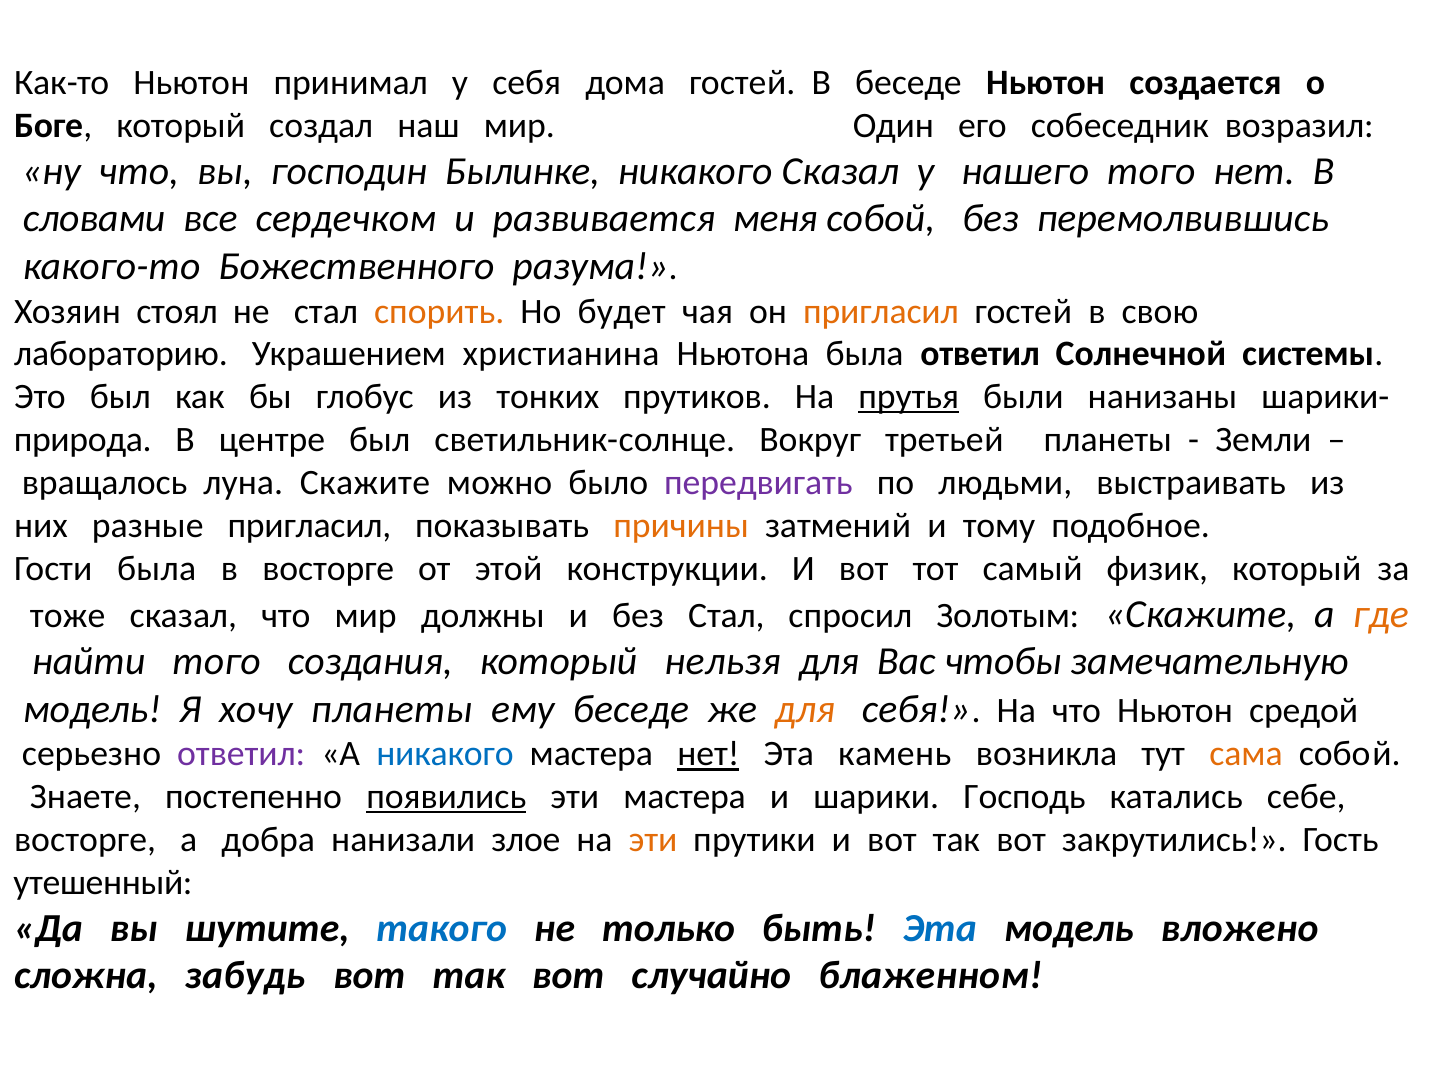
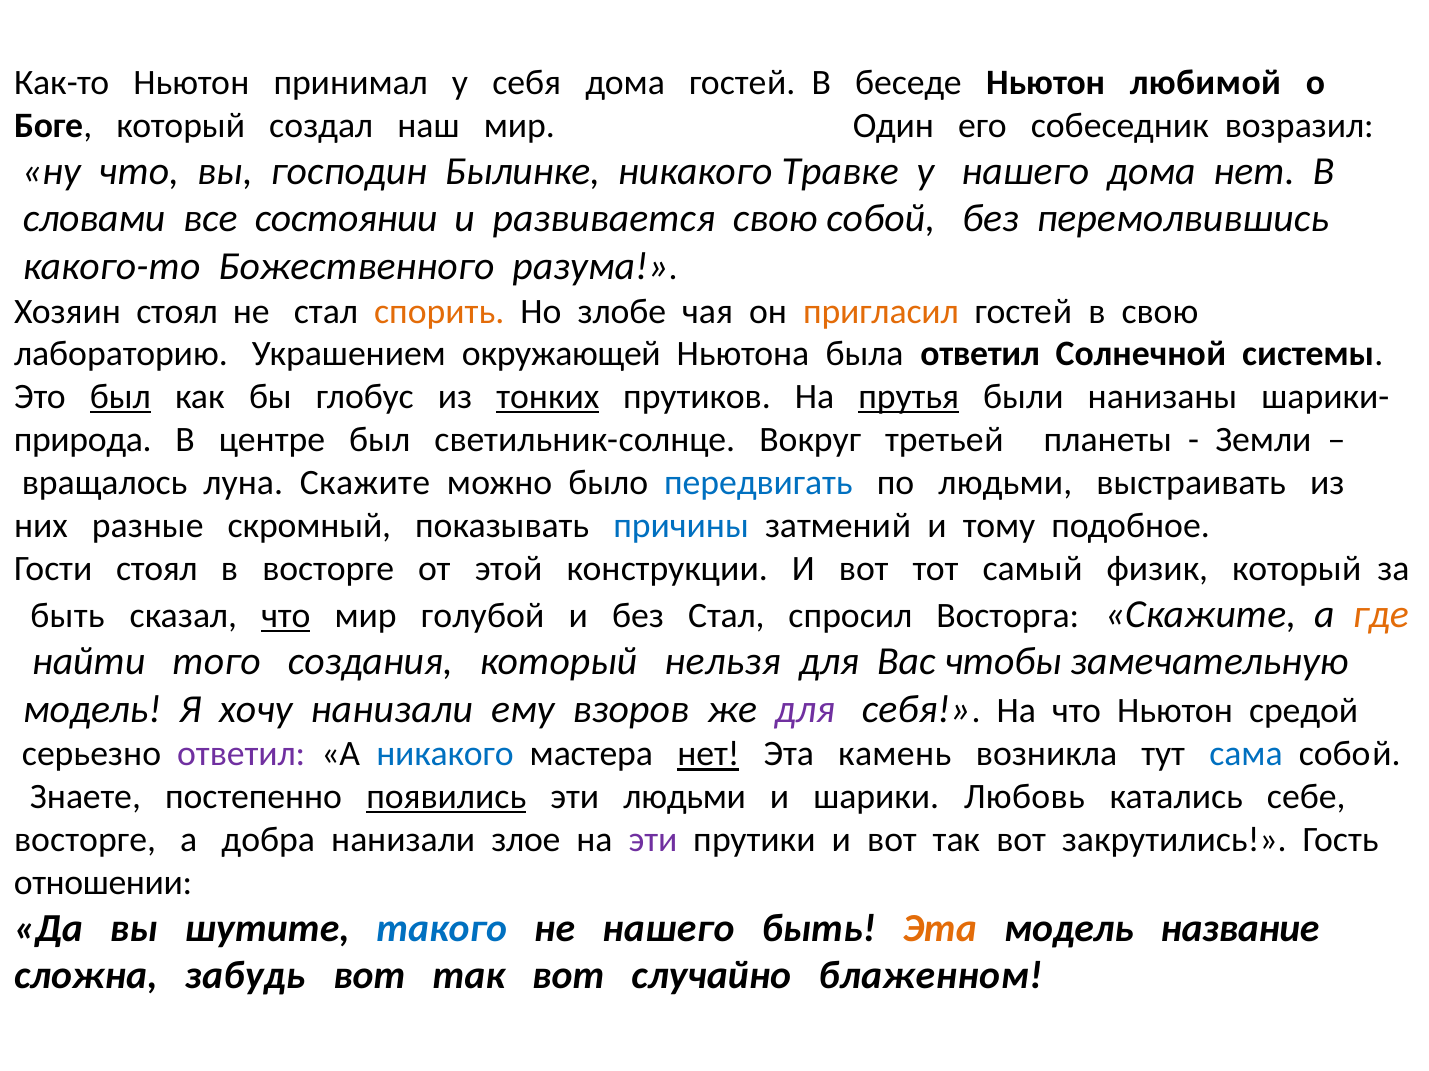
создается: создается -> любимой
никакого Сказал: Сказал -> Травке
нашего того: того -> дома
сердечком: сердечком -> состоянии
развивается меня: меня -> свою
будет: будет -> злобе
христианина: христианина -> окружающей
был at (120, 397) underline: none -> present
тонких underline: none -> present
передвигать colour: purple -> blue
разные пригласил: пригласил -> скромный
причины colour: orange -> blue
Гости была: была -> стоял
тоже at (68, 616): тоже -> быть
что at (286, 616) underline: none -> present
должны: должны -> голубой
Золотым: Золотым -> Восторга
хочу планеты: планеты -> нанизали
ему беседе: беседе -> взоров
для at (805, 710) colour: orange -> purple
сама colour: orange -> blue
эти мастера: мастера -> людьми
Господь: Господь -> Любовь
эти at (653, 840) colour: orange -> purple
утешенный: утешенный -> отношении
не только: только -> нашего
Эта at (940, 929) colour: blue -> orange
вложено: вложено -> название
